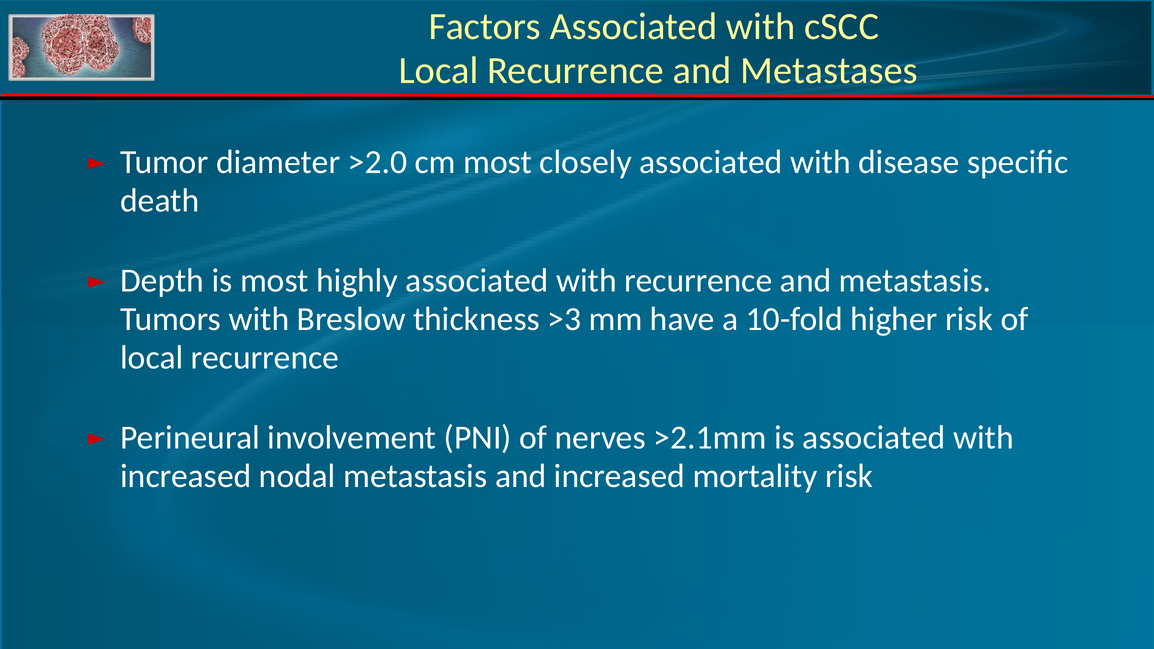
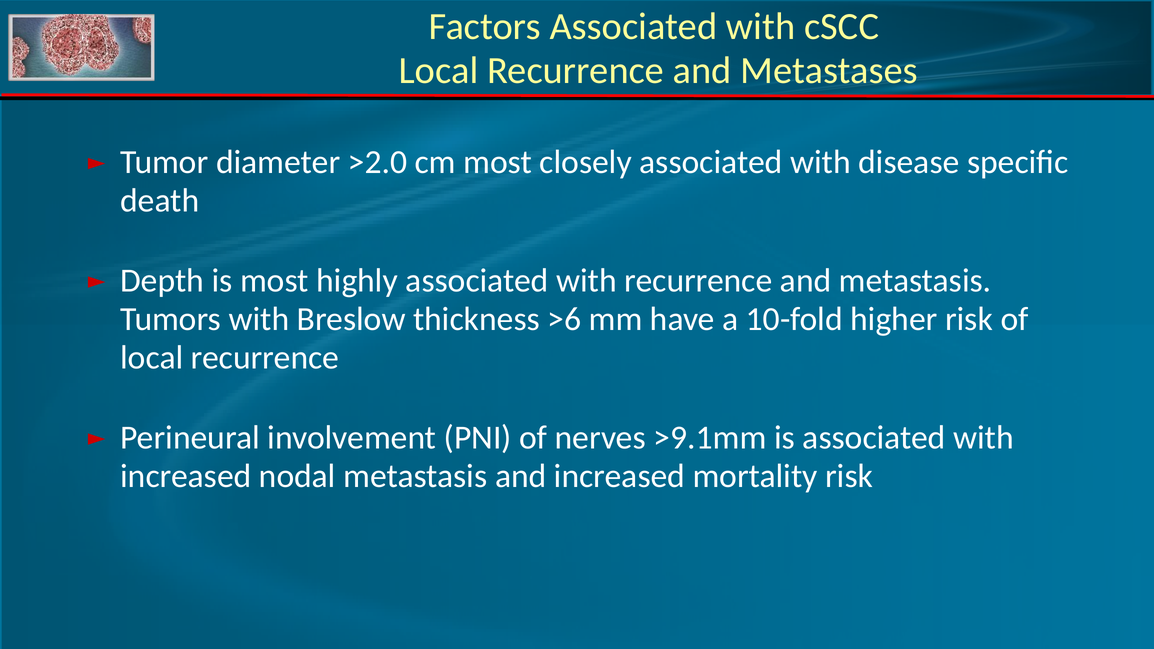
>3: >3 -> >6
>2.1mm: >2.1mm -> >9.1mm
